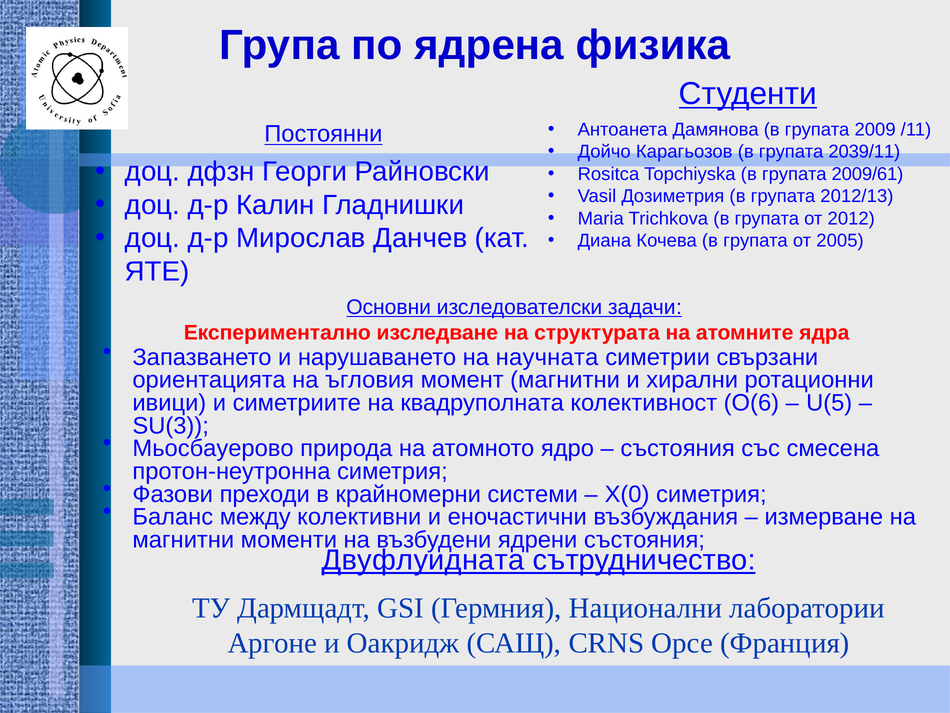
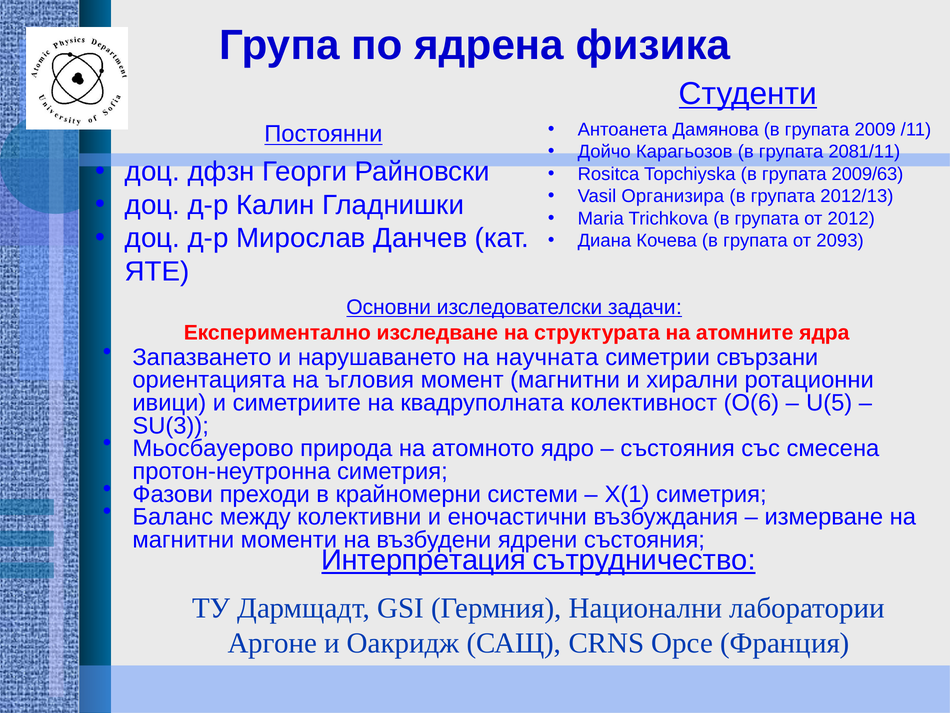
2039/11: 2039/11 -> 2081/11
2009/61: 2009/61 -> 2009/63
Дозиметрия: Дозиметрия -> Организира
2005: 2005 -> 2093
X(0: X(0 -> X(1
Двуфлуидната: Двуфлуидната -> Интерпретация
